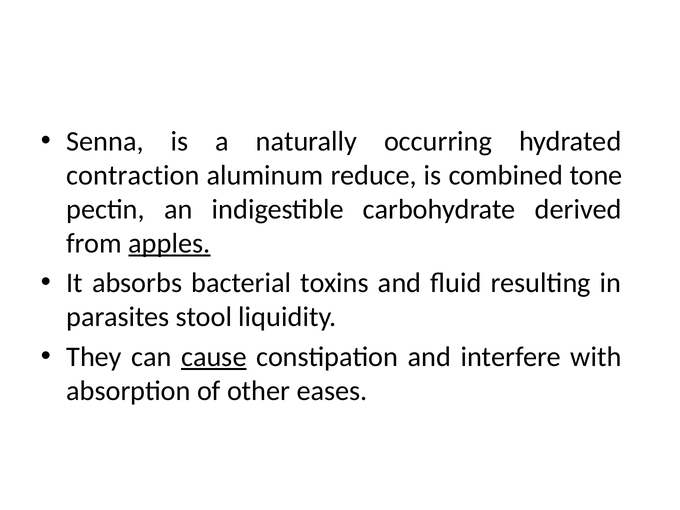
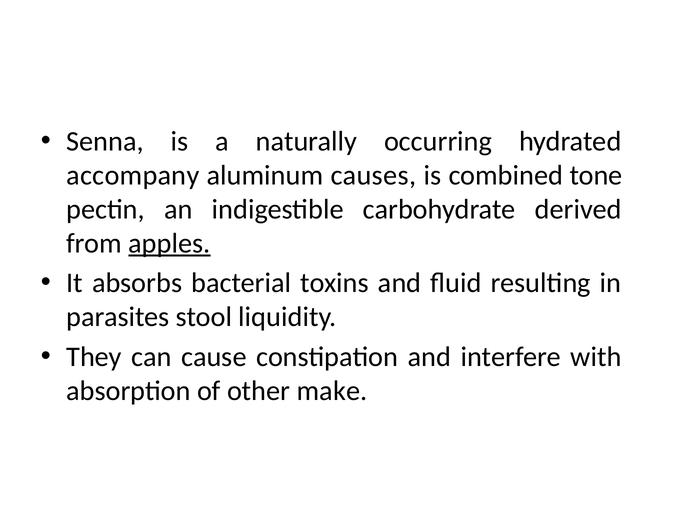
contraction: contraction -> accompany
reduce: reduce -> causes
cause underline: present -> none
eases: eases -> make
